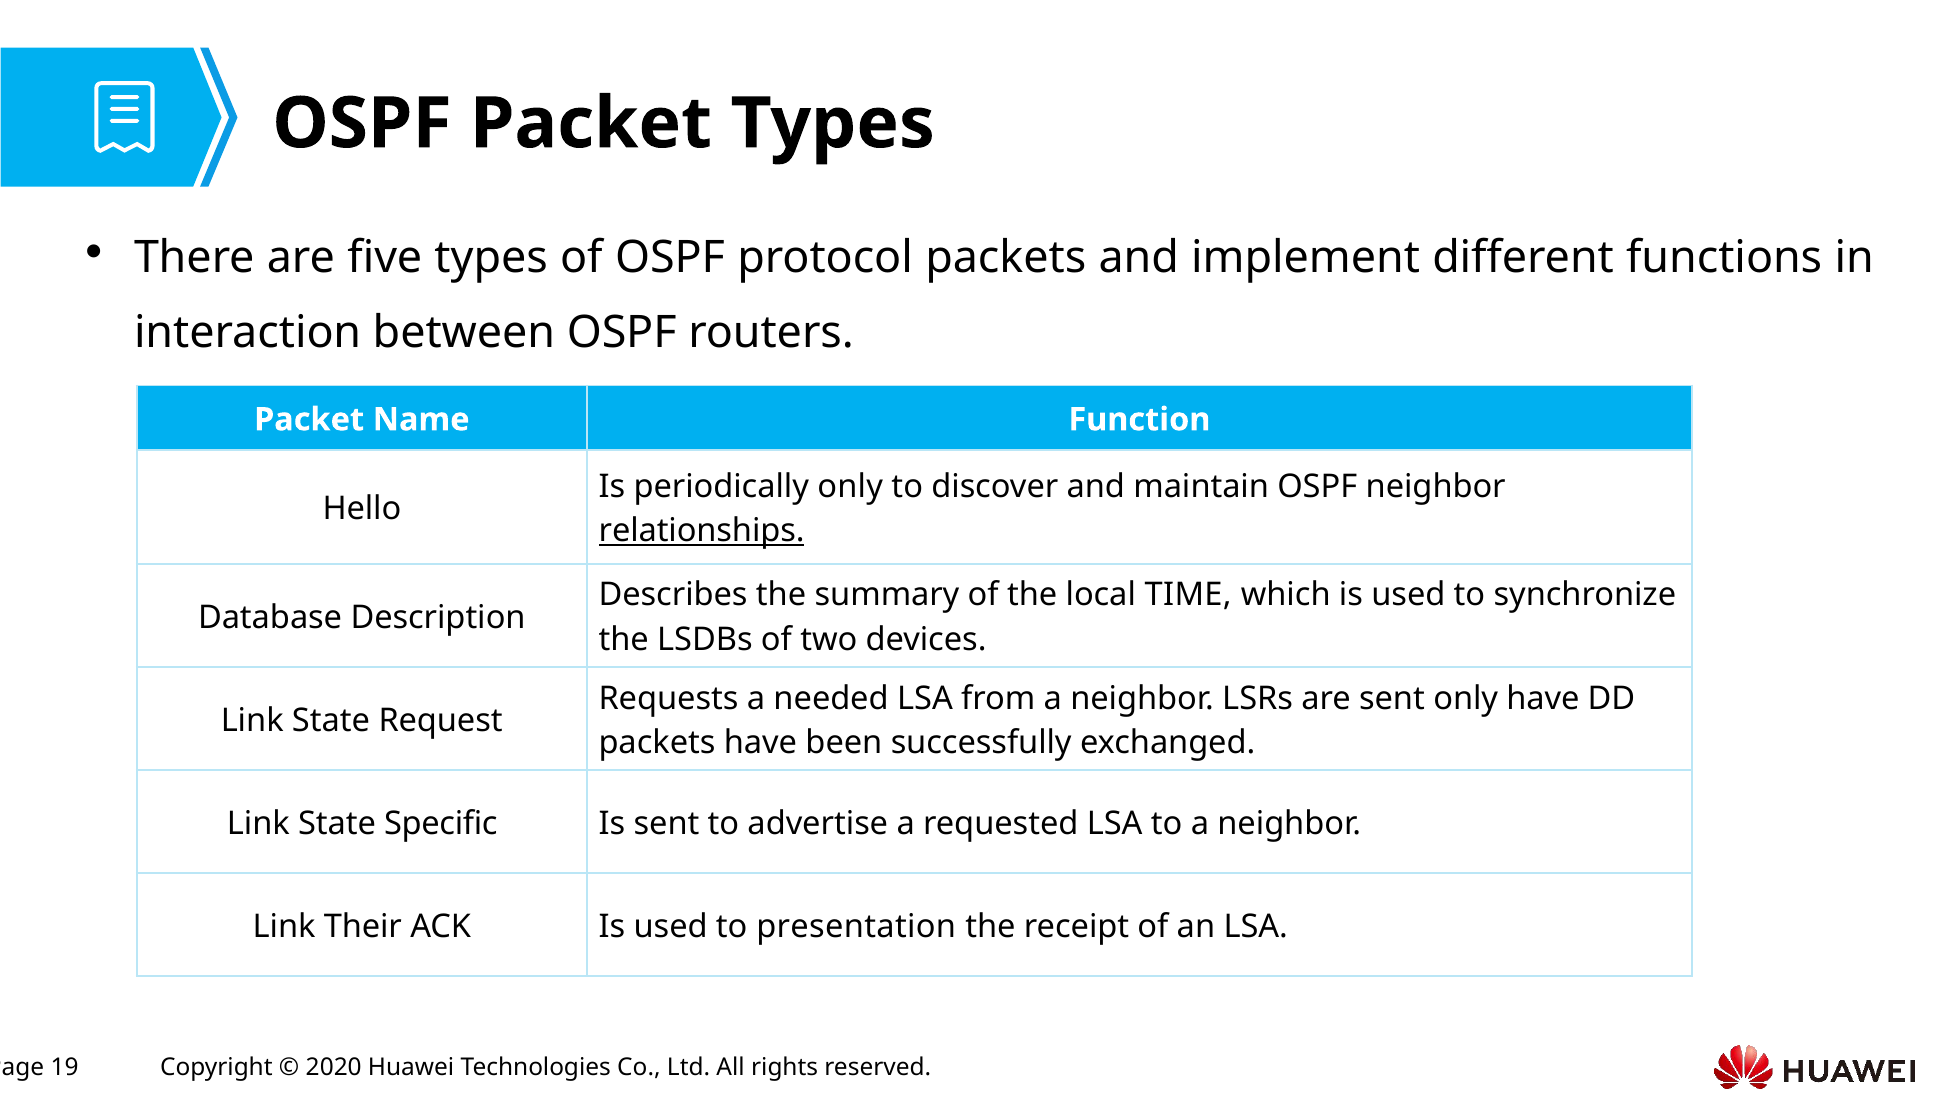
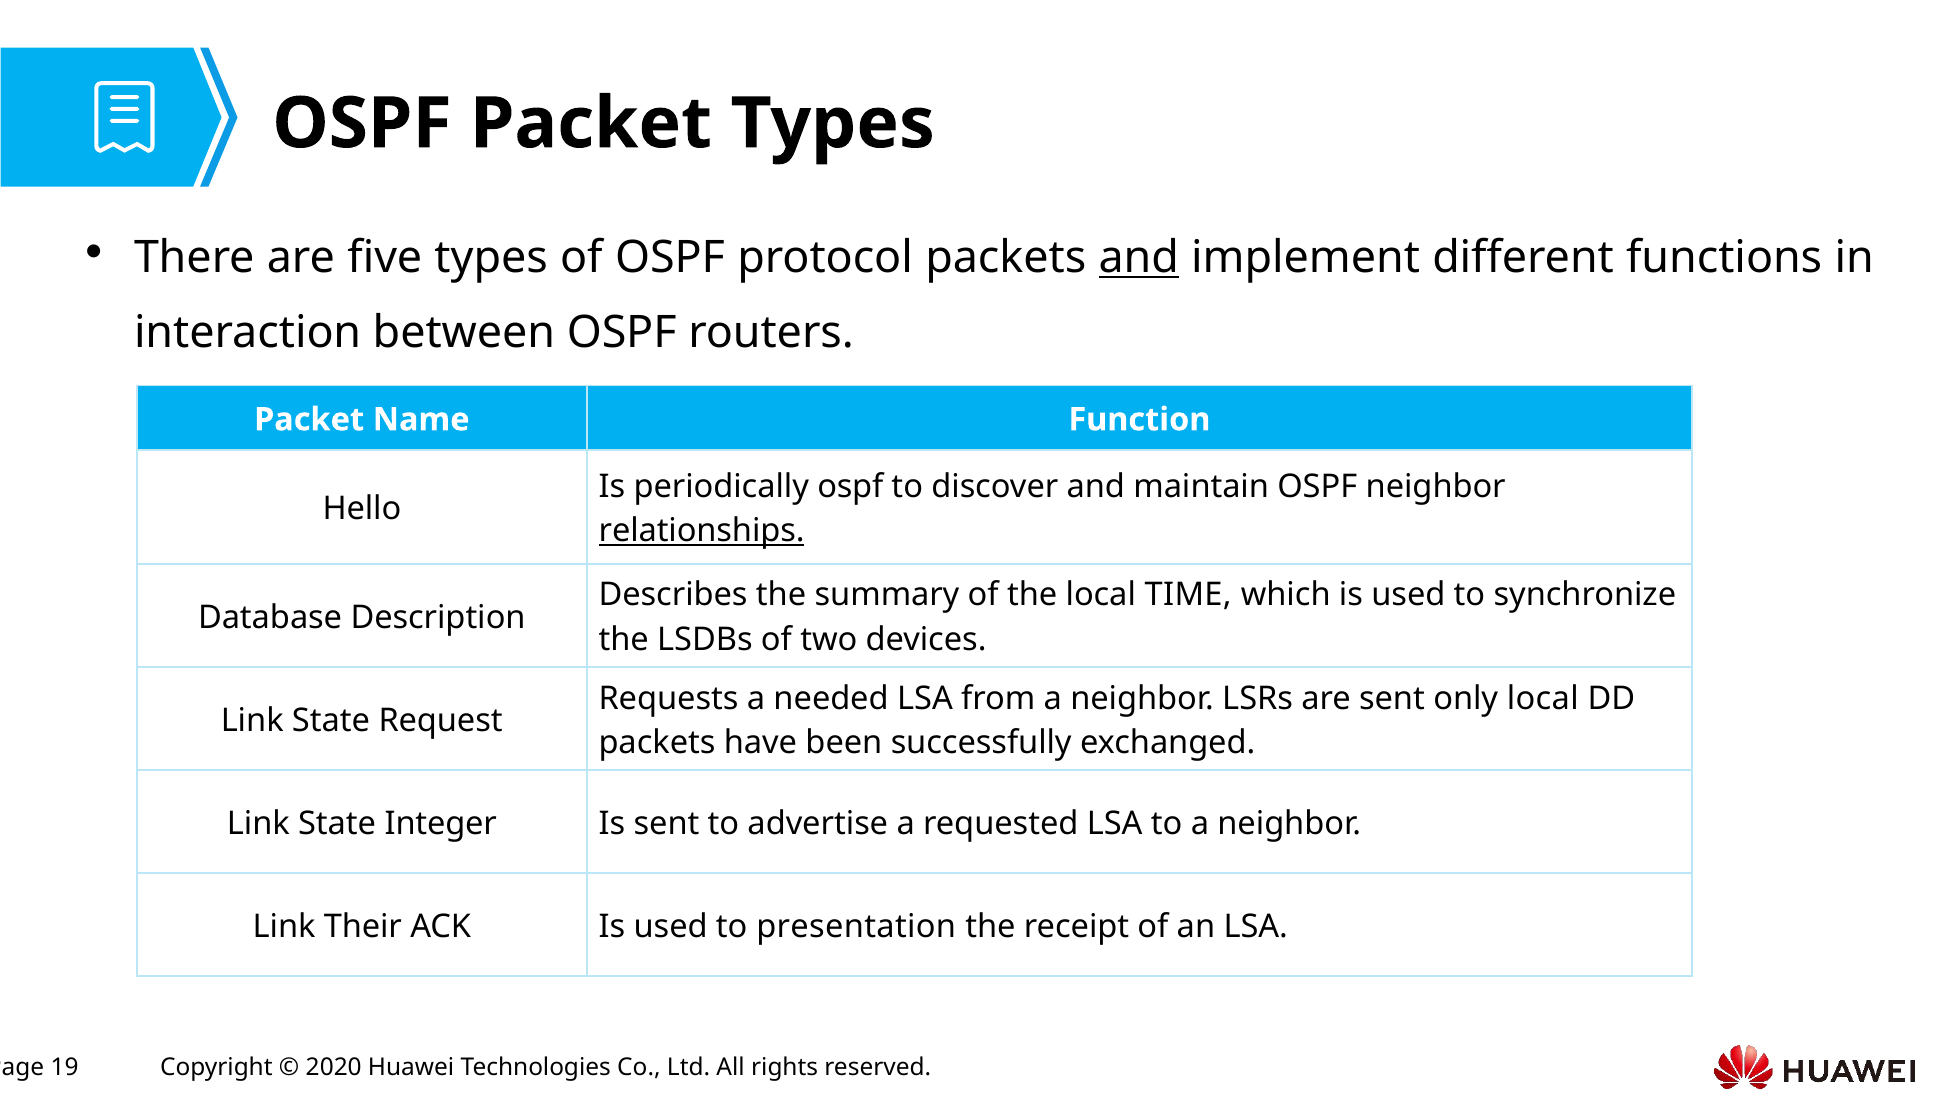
and at (1139, 258) underline: none -> present
periodically only: only -> ospf
only have: have -> local
Specific: Specific -> Integer
